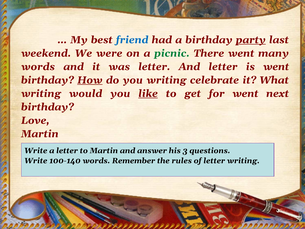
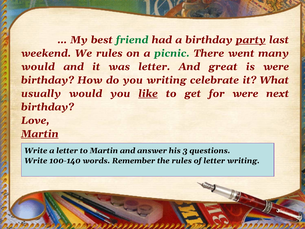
friend colour: blue -> green
We were: were -> rules
words at (38, 67): words -> would
And letter: letter -> great
is went: went -> were
How underline: present -> none
writing at (41, 93): writing -> usually
for went: went -> were
Martin at (40, 134) underline: none -> present
